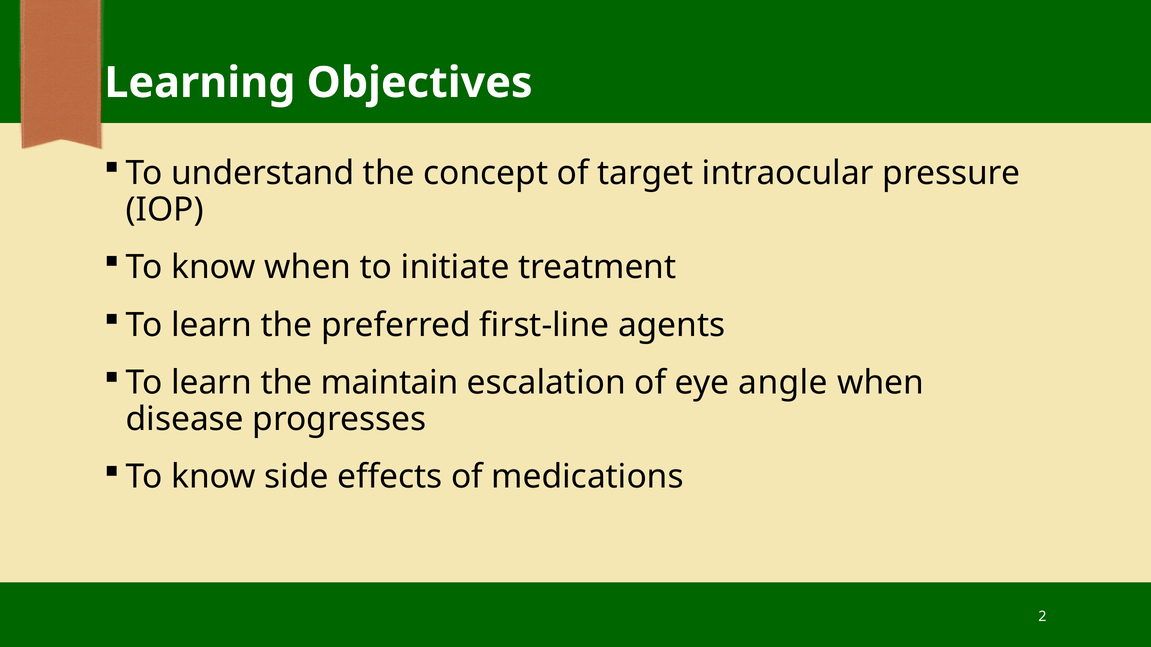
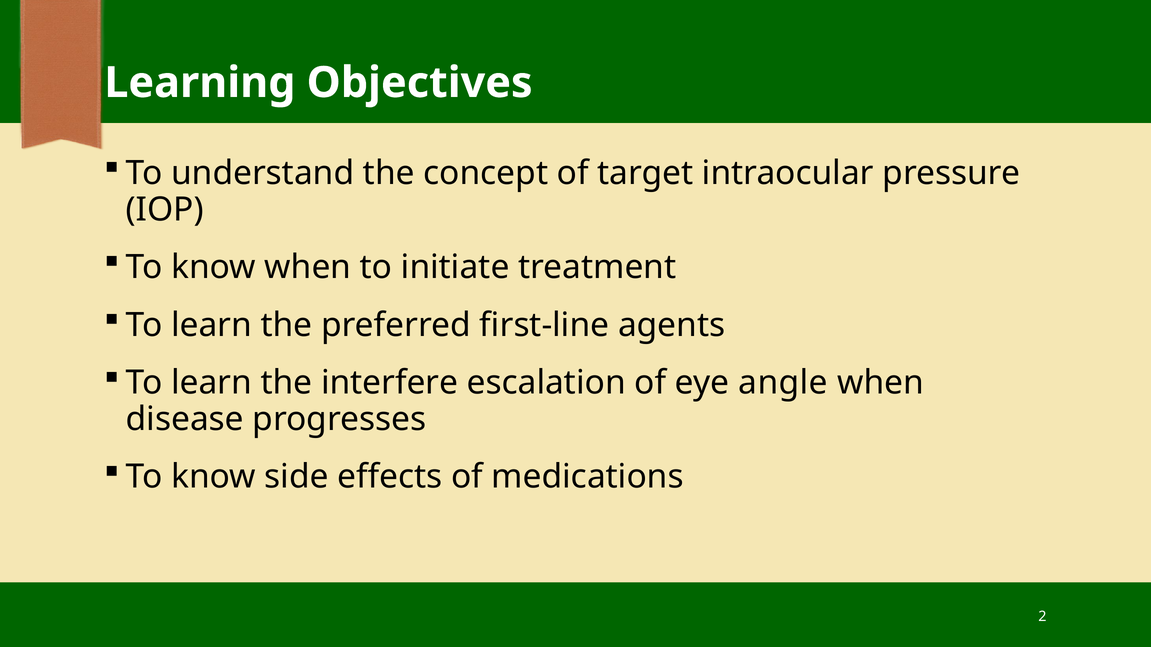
maintain: maintain -> interfere
